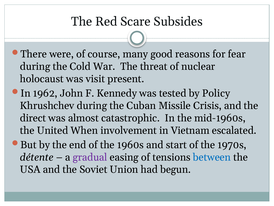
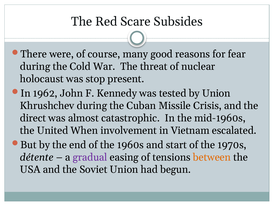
visit: visit -> stop
by Policy: Policy -> Union
between colour: blue -> orange
